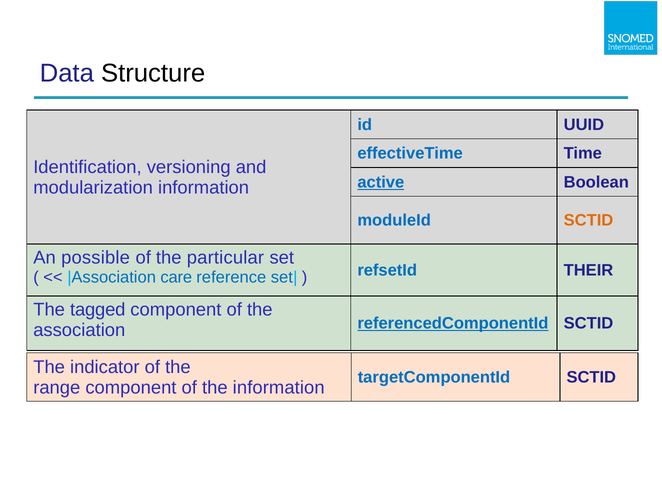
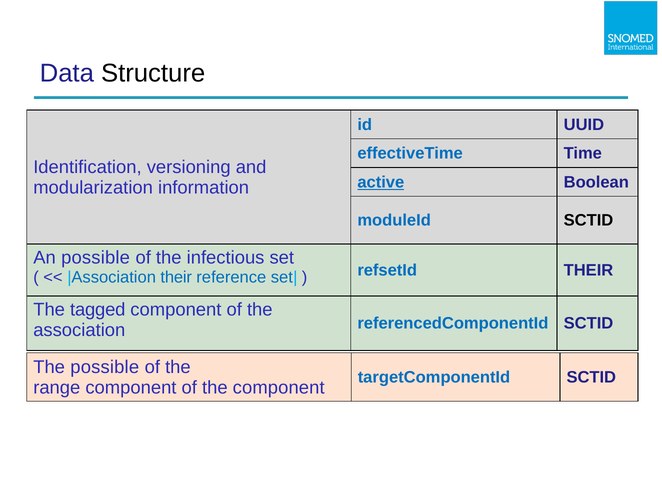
SCTID at (589, 221) colour: orange -> black
particular: particular -> infectious
care at (176, 278): care -> their
referencedComponentId underline: present -> none
The indicator: indicator -> possible
the information: information -> component
